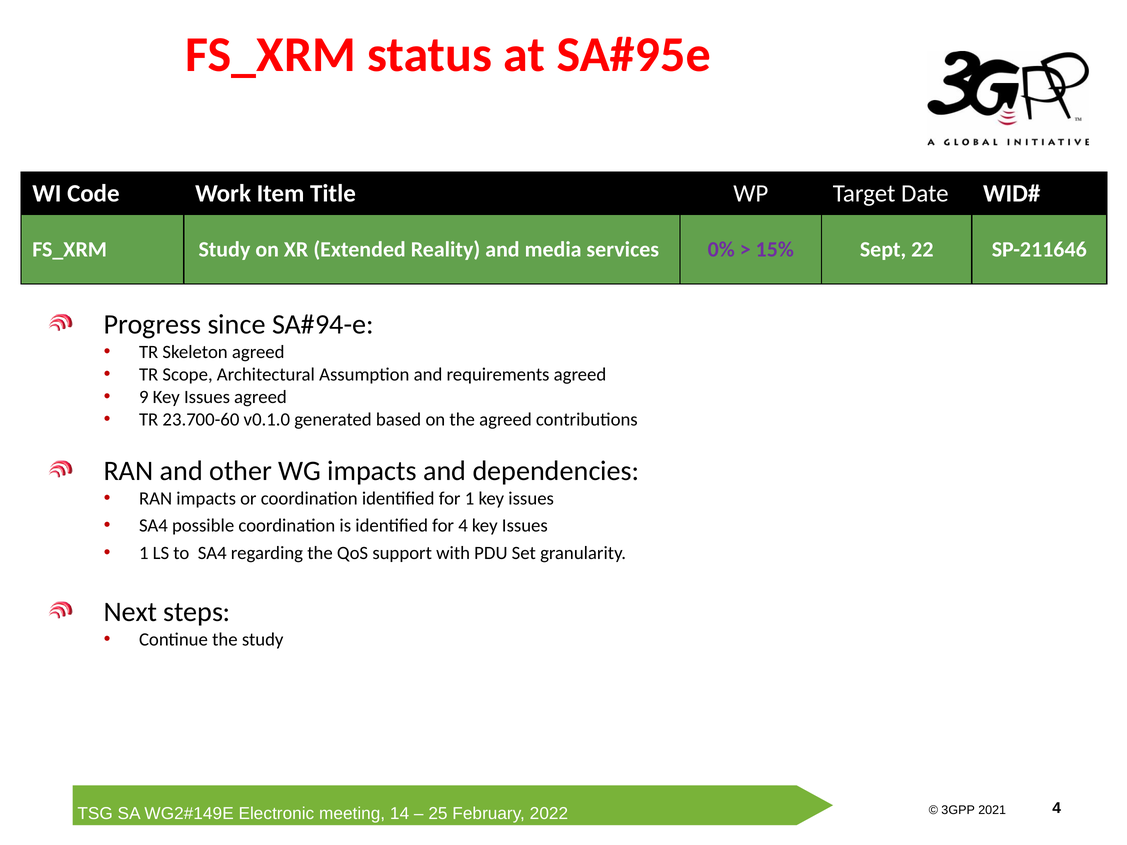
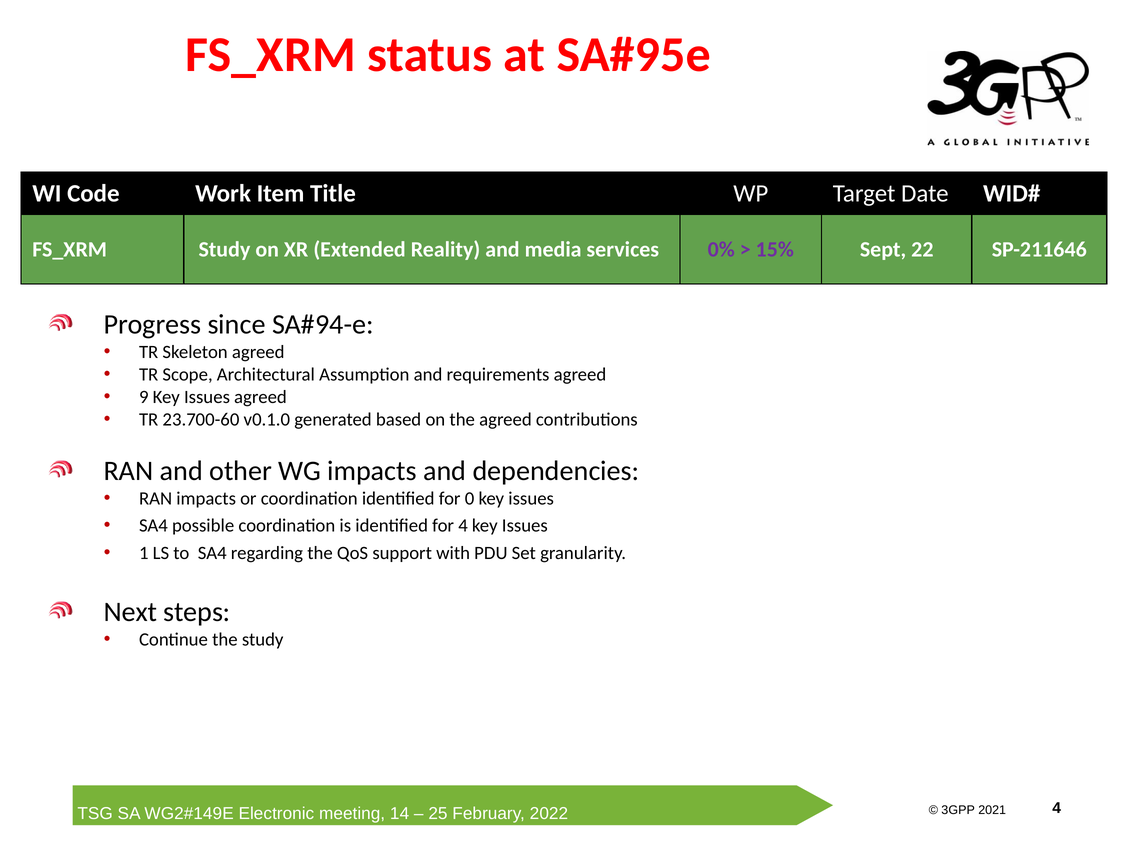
for 1: 1 -> 0
